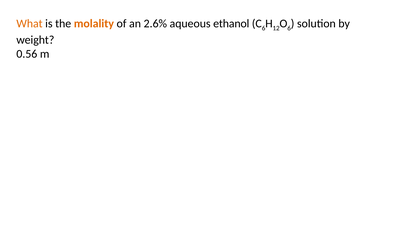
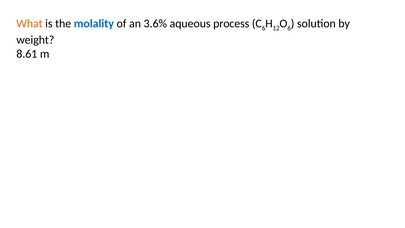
molality colour: orange -> blue
2.6%: 2.6% -> 3.6%
ethanol: ethanol -> process
0.56: 0.56 -> 8.61
